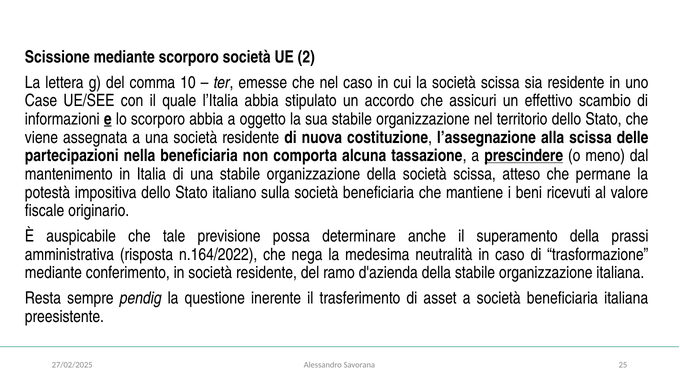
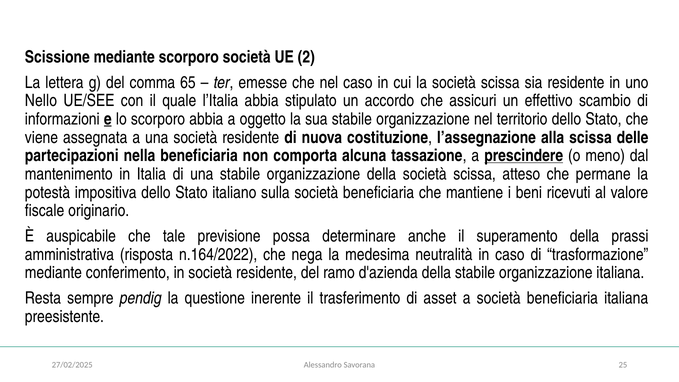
10: 10 -> 65
Case: Case -> Nello
